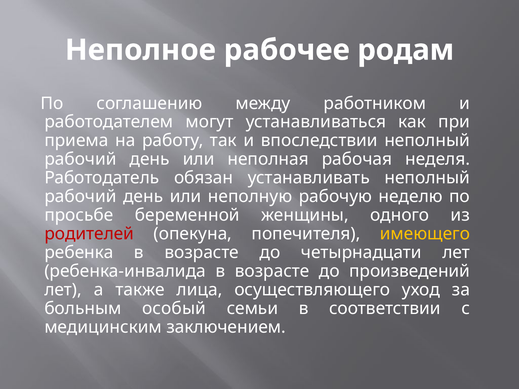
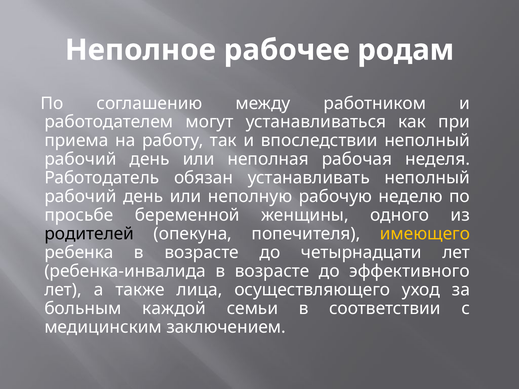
родителей colour: red -> black
произведений: произведений -> эффективного
особый: особый -> каждой
